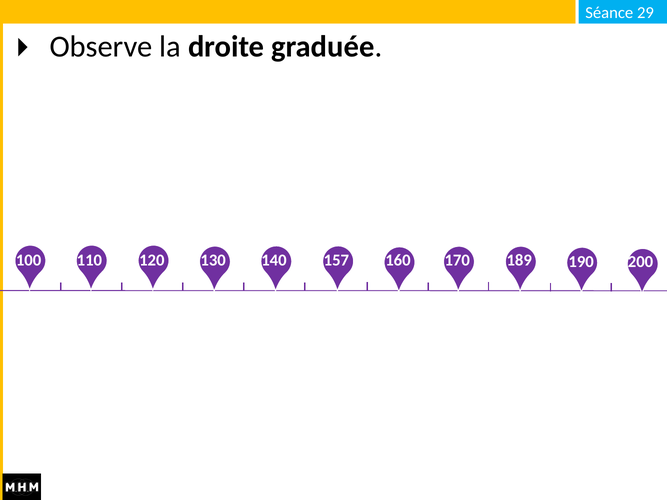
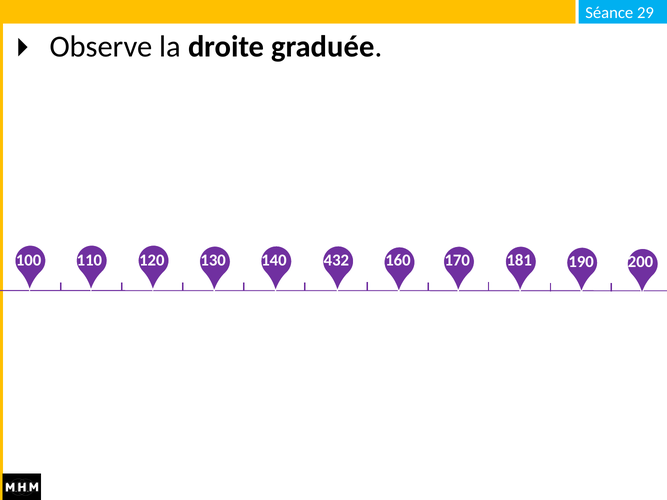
157: 157 -> 432
189: 189 -> 181
